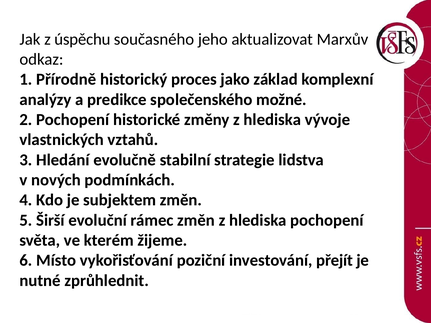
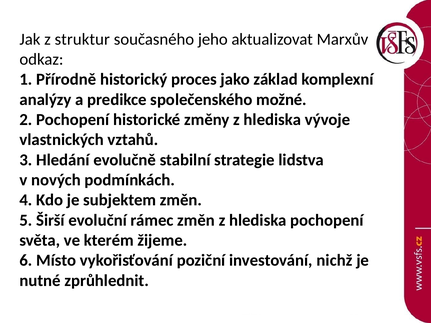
úspěchu: úspěchu -> struktur
přejít: přejít -> nichž
